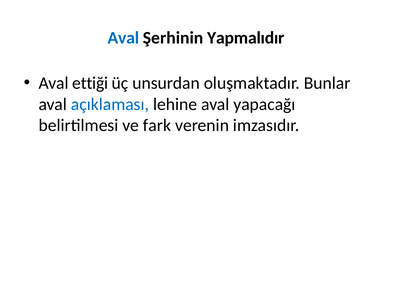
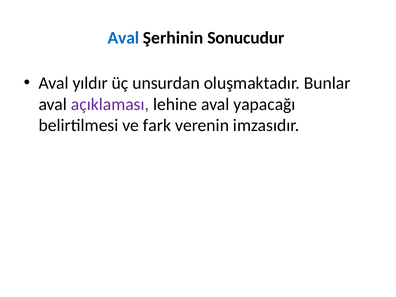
Yapmalıdır: Yapmalıdır -> Sonucudur
ettiği: ettiği -> yıldır
açıklaması colour: blue -> purple
